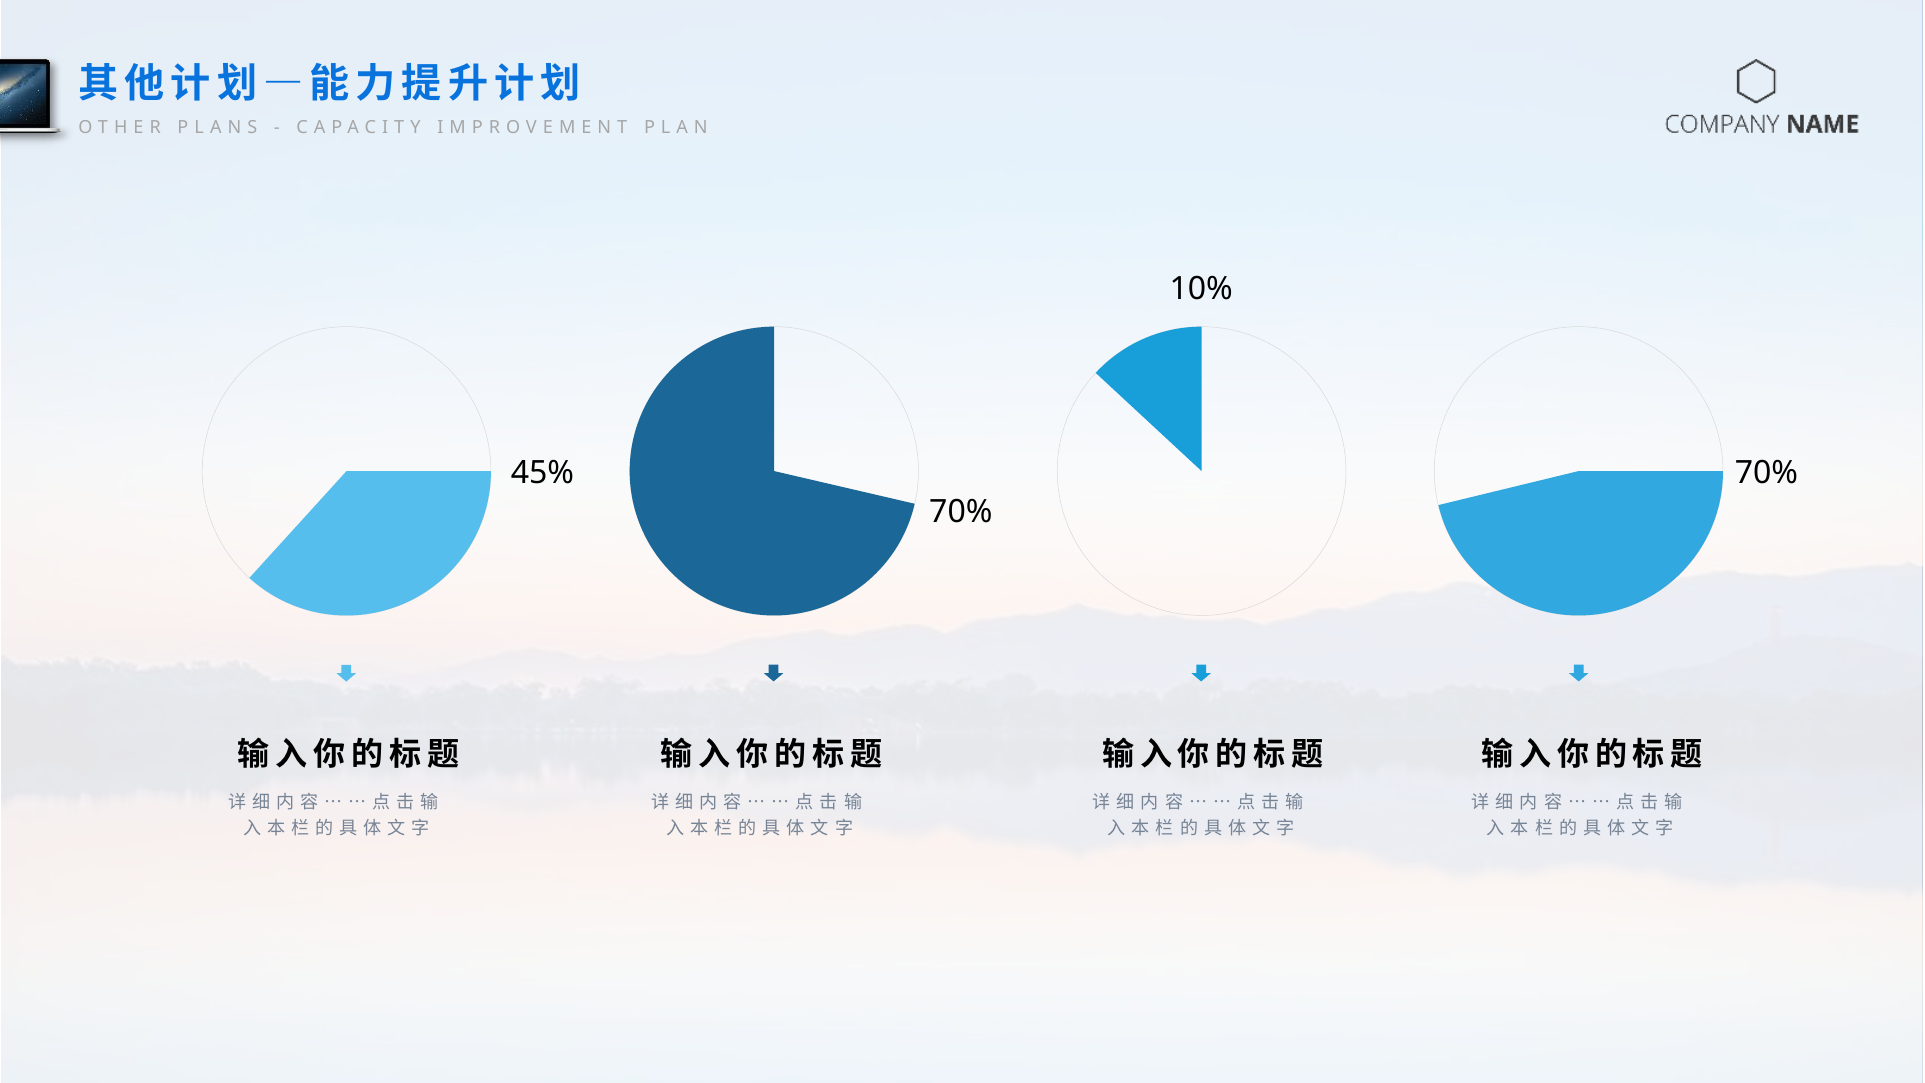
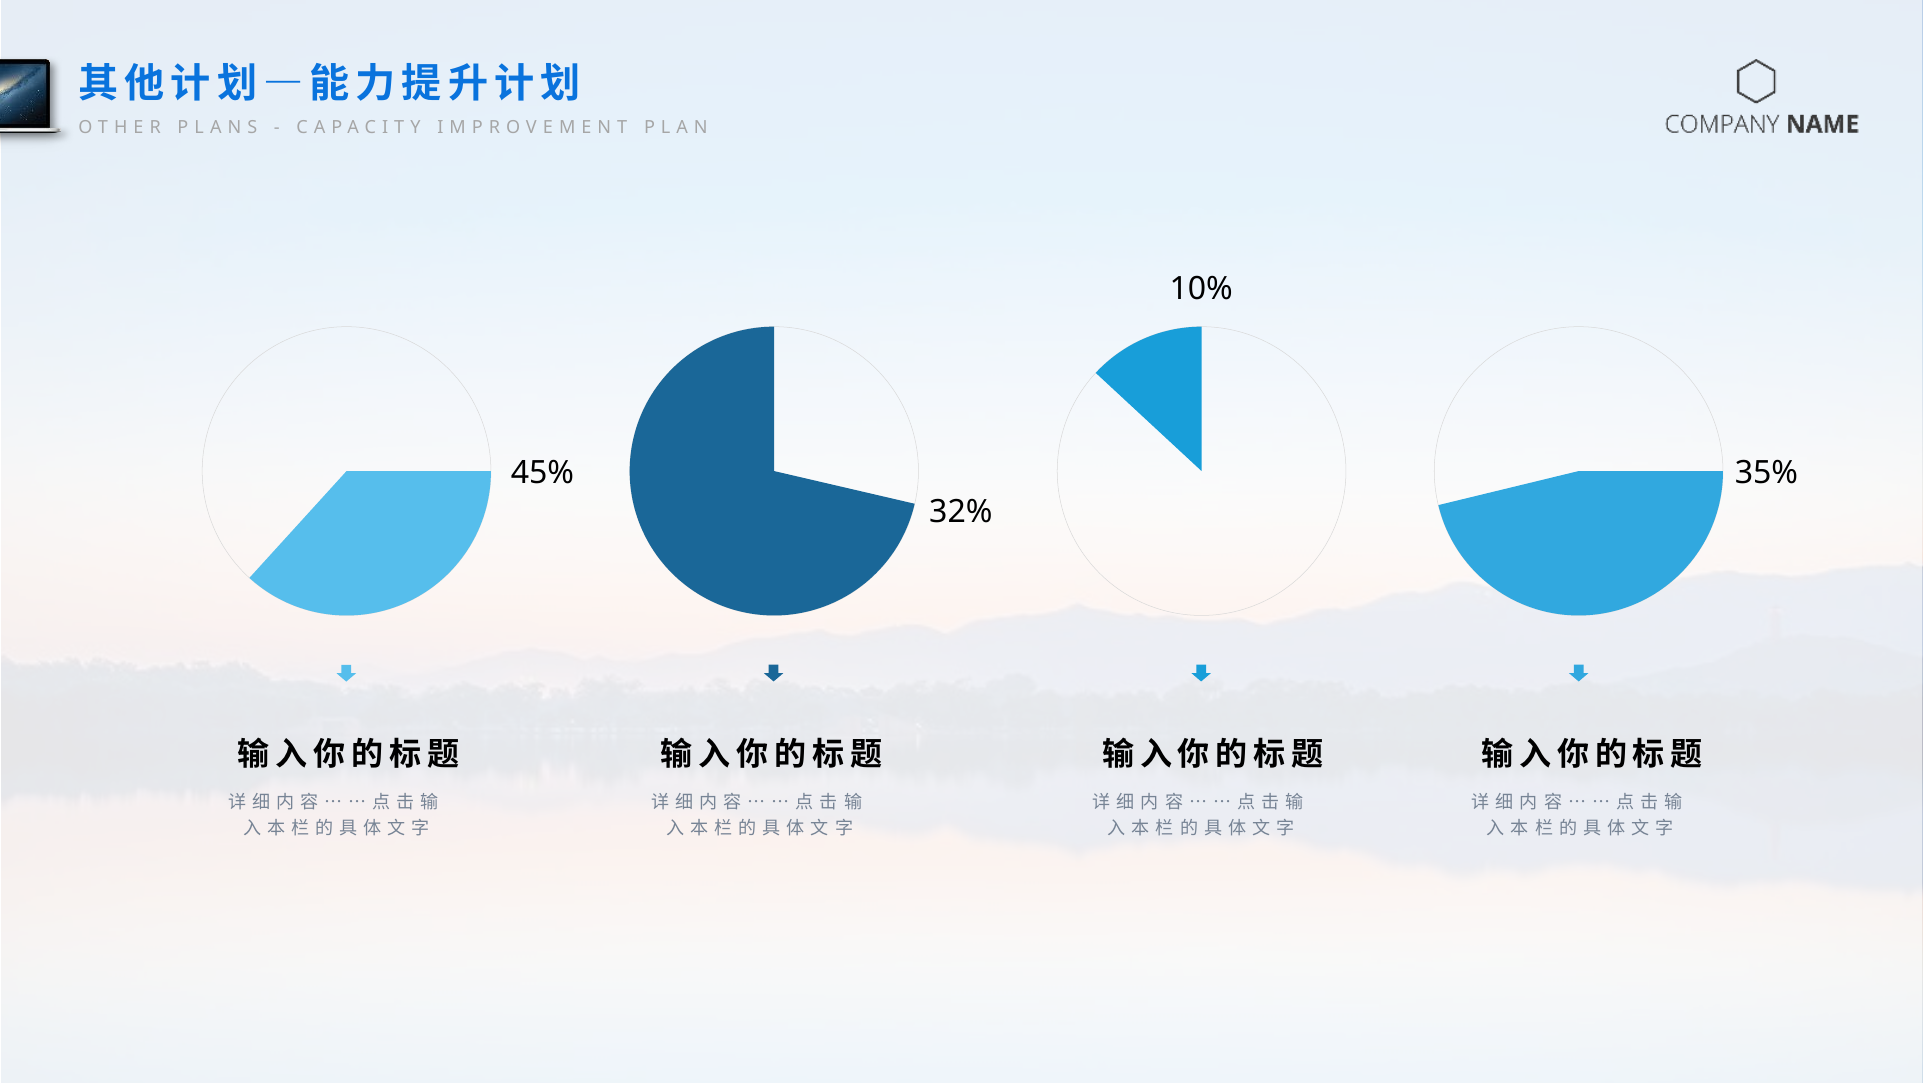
70% at (1766, 473): 70% -> 35%
70% at (961, 512): 70% -> 32%
